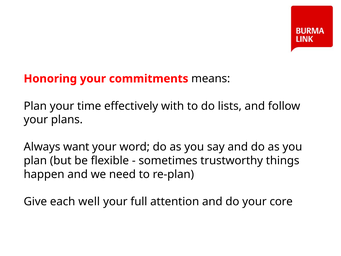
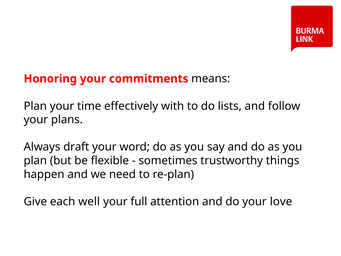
want: want -> draft
core: core -> love
